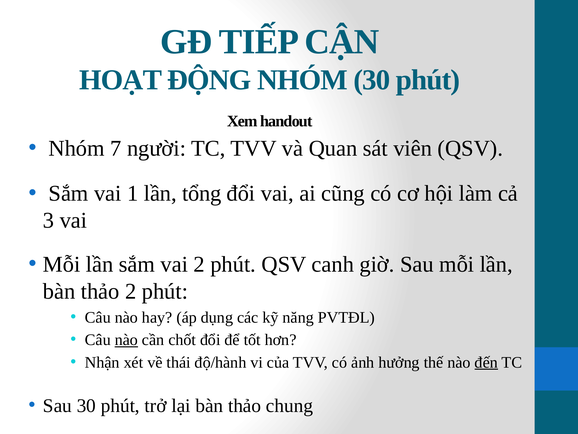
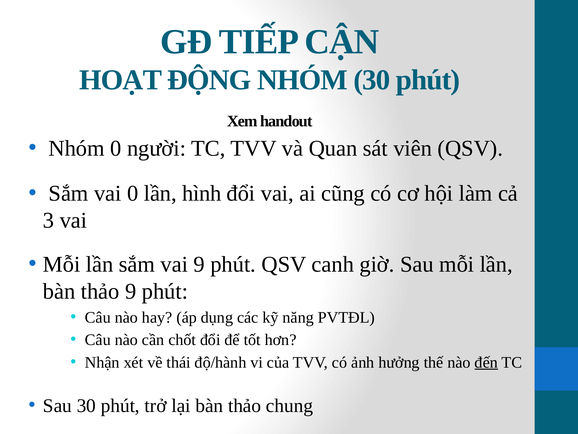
Nhóm 7: 7 -> 0
vai 1: 1 -> 0
tổng: tổng -> hình
vai 2: 2 -> 9
thảo 2: 2 -> 9
nào at (126, 339) underline: present -> none
